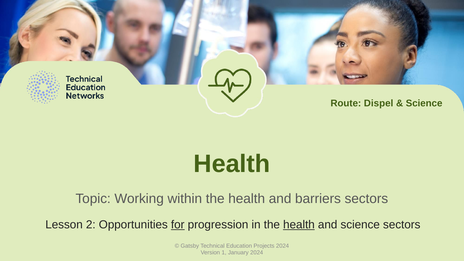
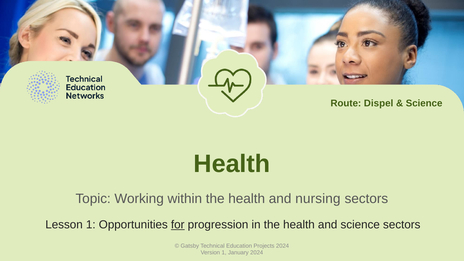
barriers: barriers -> nursing
Lesson 2: 2 -> 1
health at (299, 225) underline: present -> none
